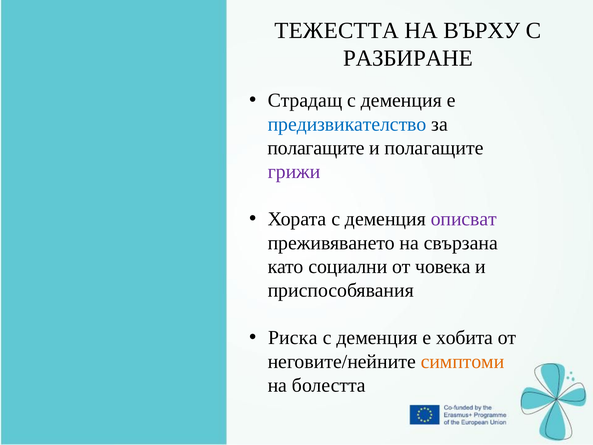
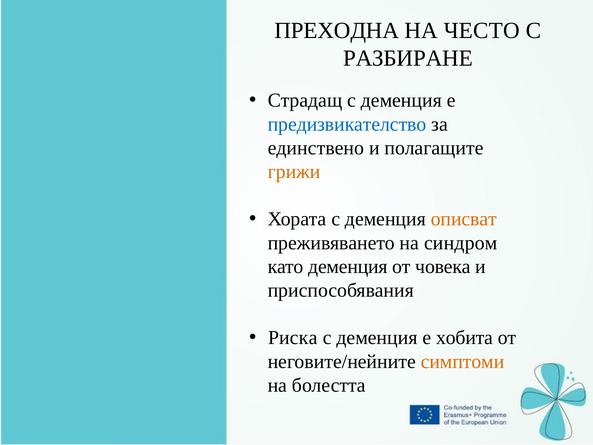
ТЕЖЕСТТА: ТЕЖЕСТТА -> ПРЕХОДНА
ВЪРХУ: ВЪРХУ -> ЧЕСТО
полагащите at (316, 148): полагащите -> единствено
грижи colour: purple -> orange
описват colour: purple -> orange
свързана: свързана -> синдром
като социални: социални -> деменция
